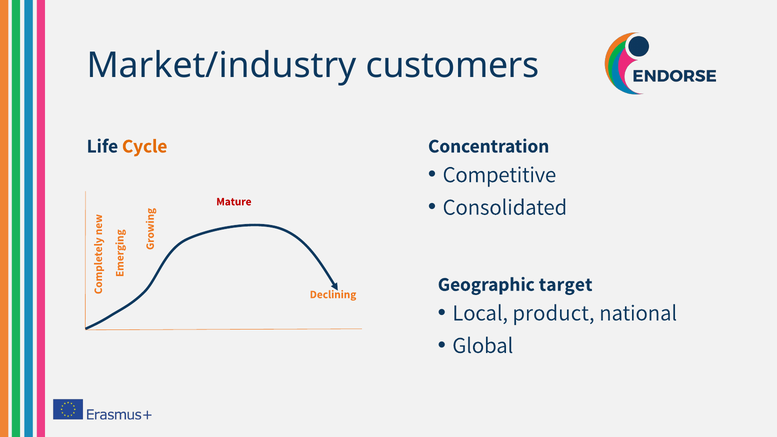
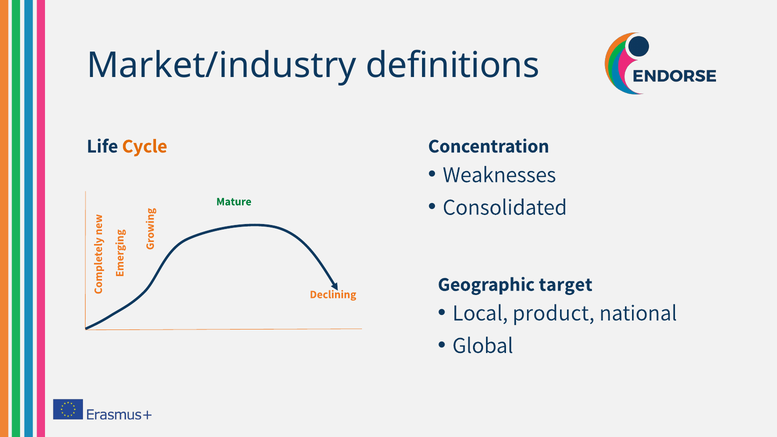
customers: customers -> definitions
Competitive: Competitive -> Weaknesses
Mature colour: red -> green
